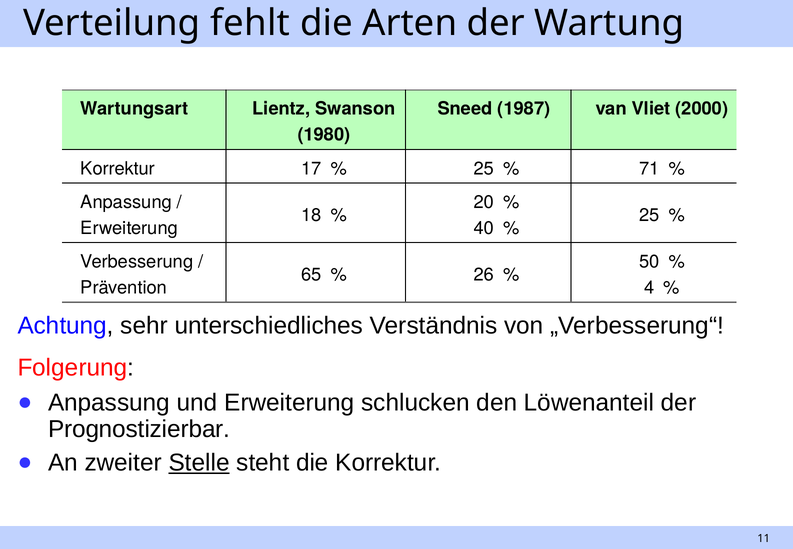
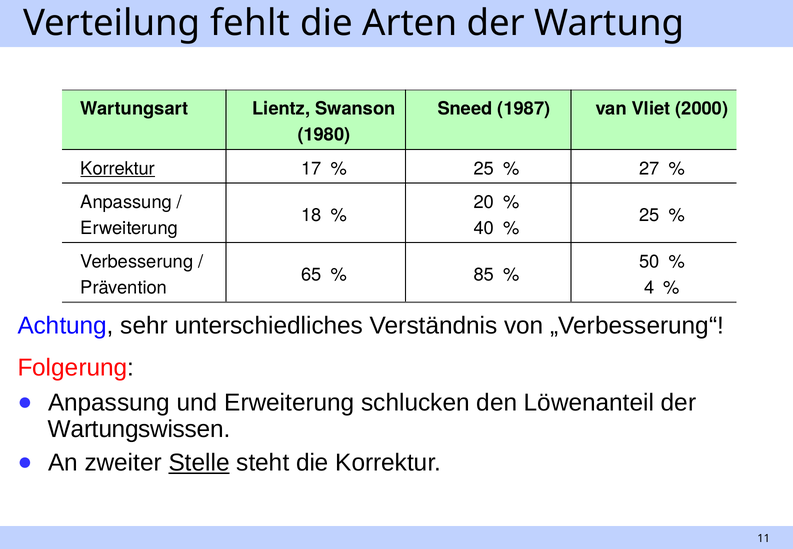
Korrektur at (118, 169) underline: none -> present
71: 71 -> 27
26: 26 -> 85
Prognostizierbar: Prognostizierbar -> Wartungswissen
